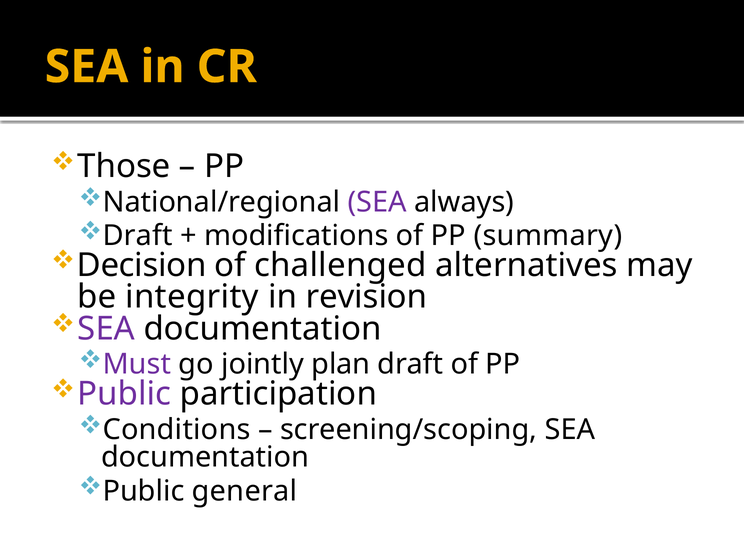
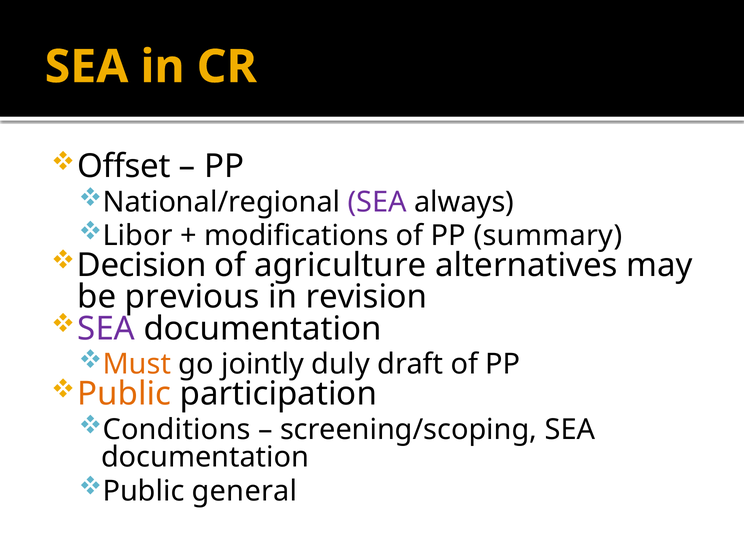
Those: Those -> Offset
Draft at (138, 236): Draft -> Libor
challenged: challenged -> agriculture
integrity: integrity -> previous
Must colour: purple -> orange
plan: plan -> duly
Public at (124, 394) colour: purple -> orange
